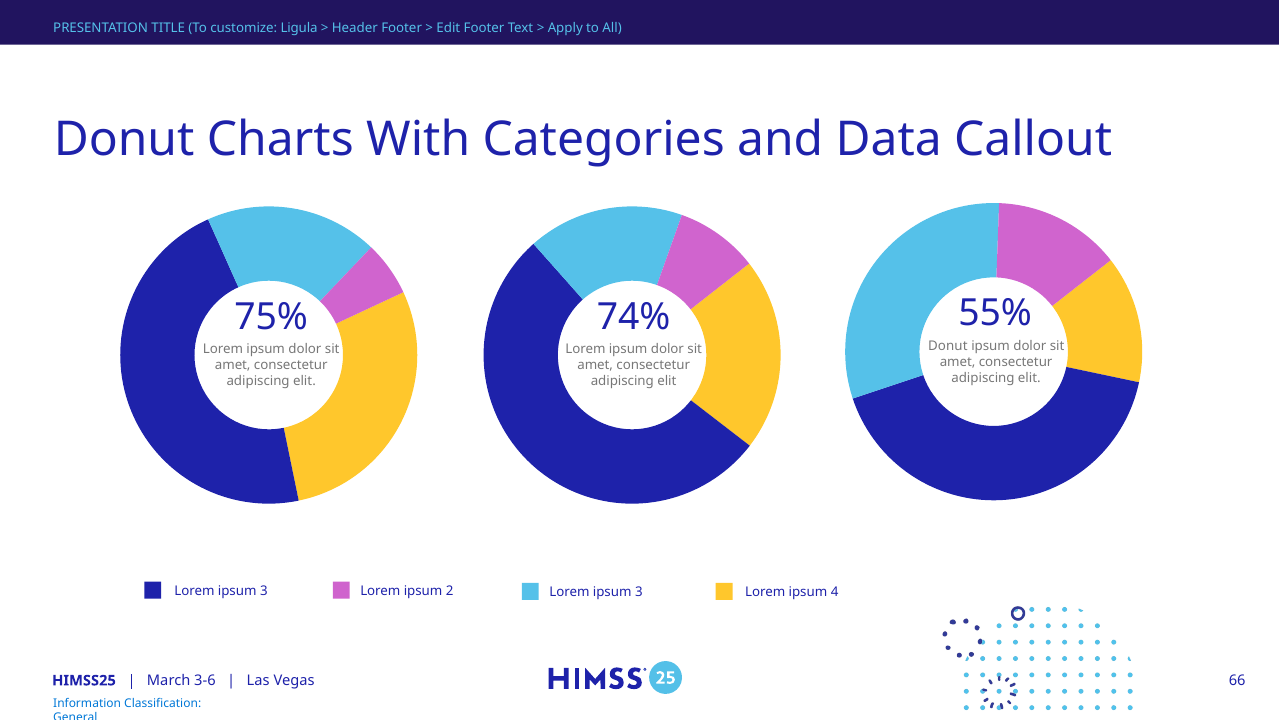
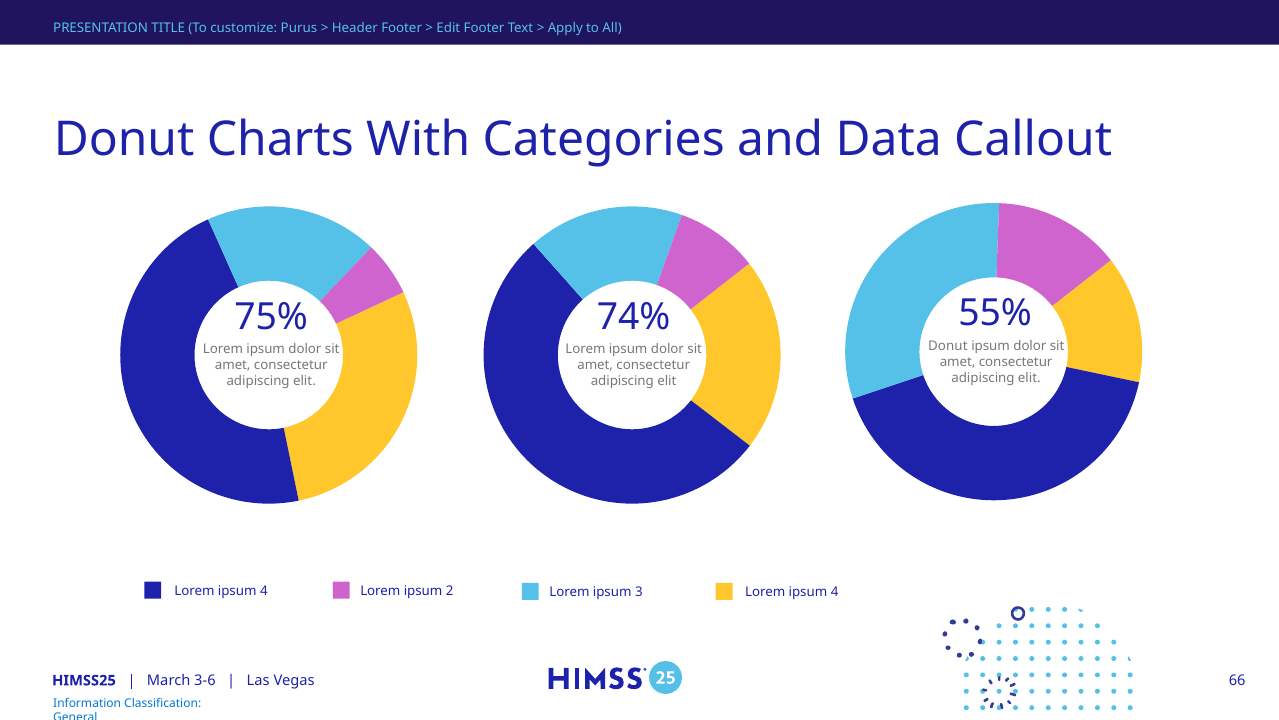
Ligula: Ligula -> Purus
3 at (264, 591): 3 -> 4
